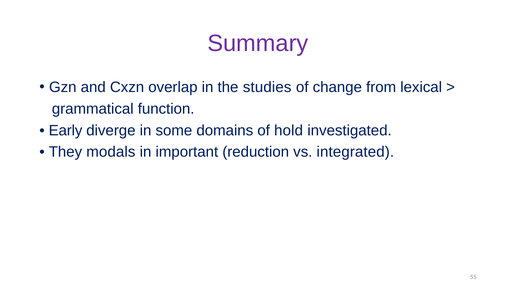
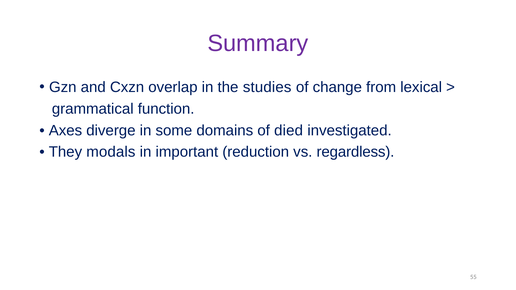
Early: Early -> Axes
hold: hold -> died
integrated: integrated -> regardless
